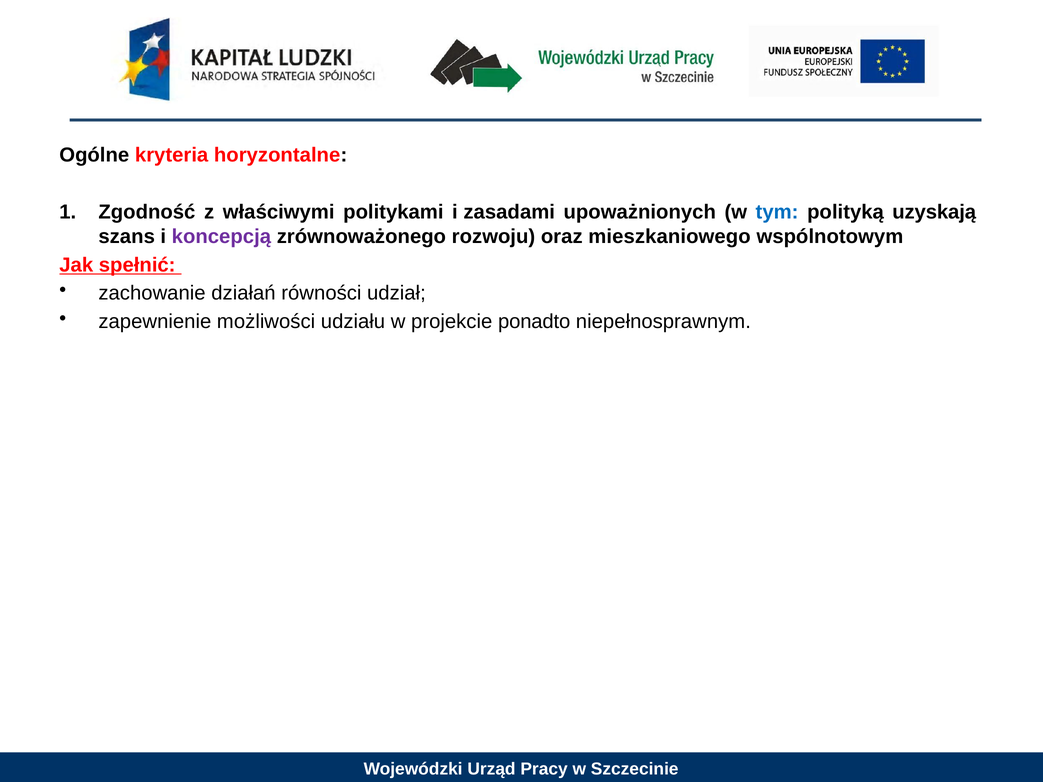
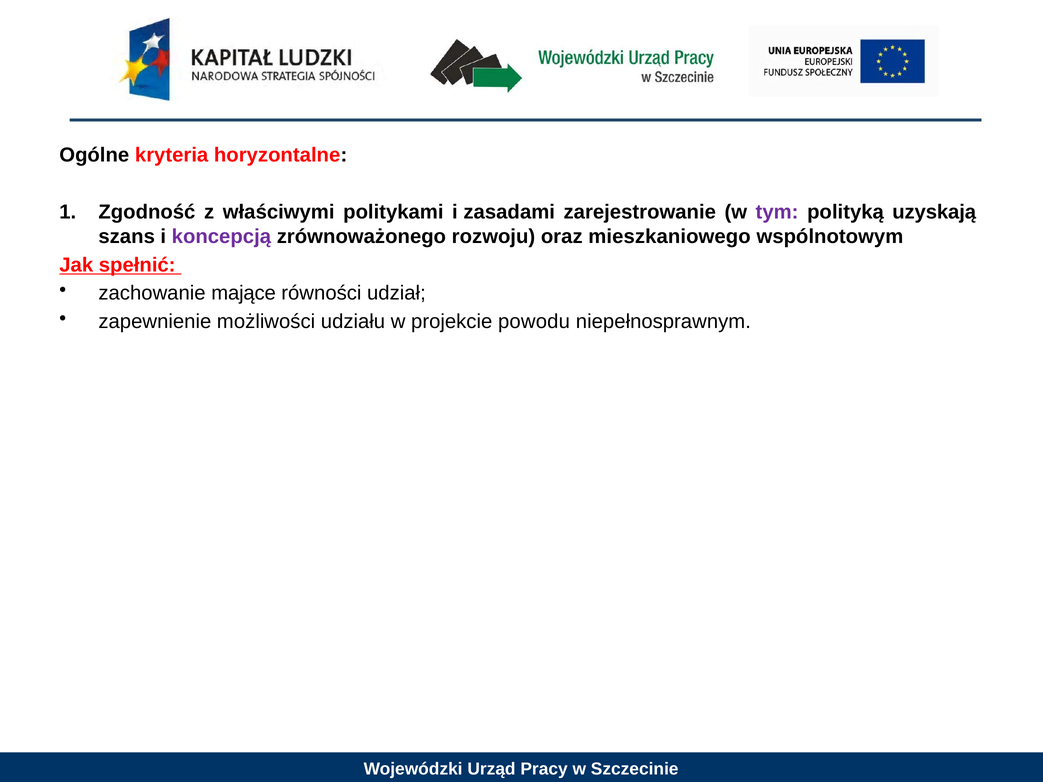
upoważnionych: upoważnionych -> zarejestrowanie
tym colour: blue -> purple
działań: działań -> mające
ponadto: ponadto -> powodu
